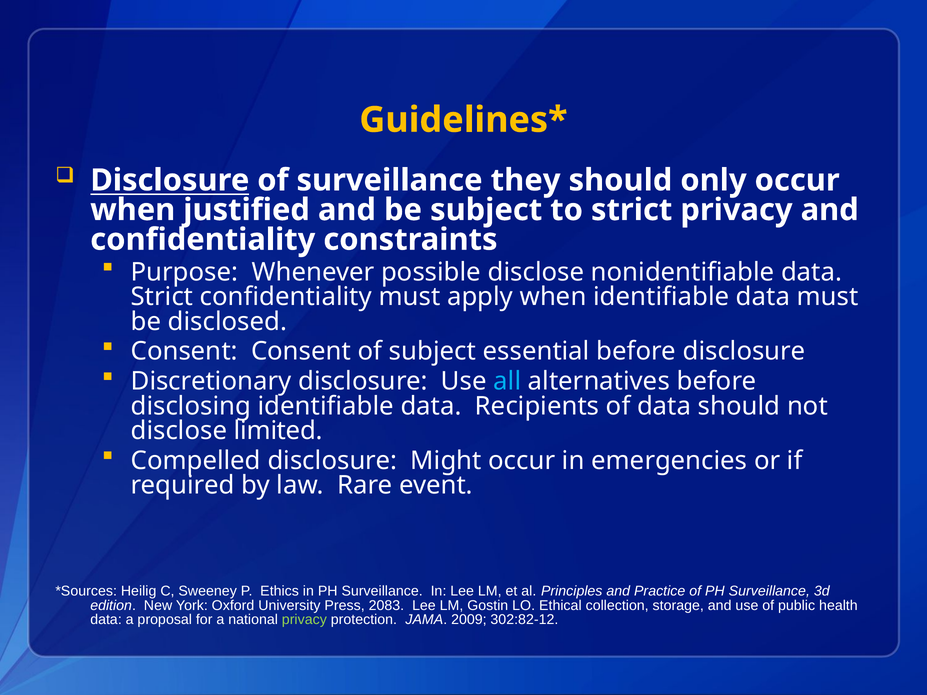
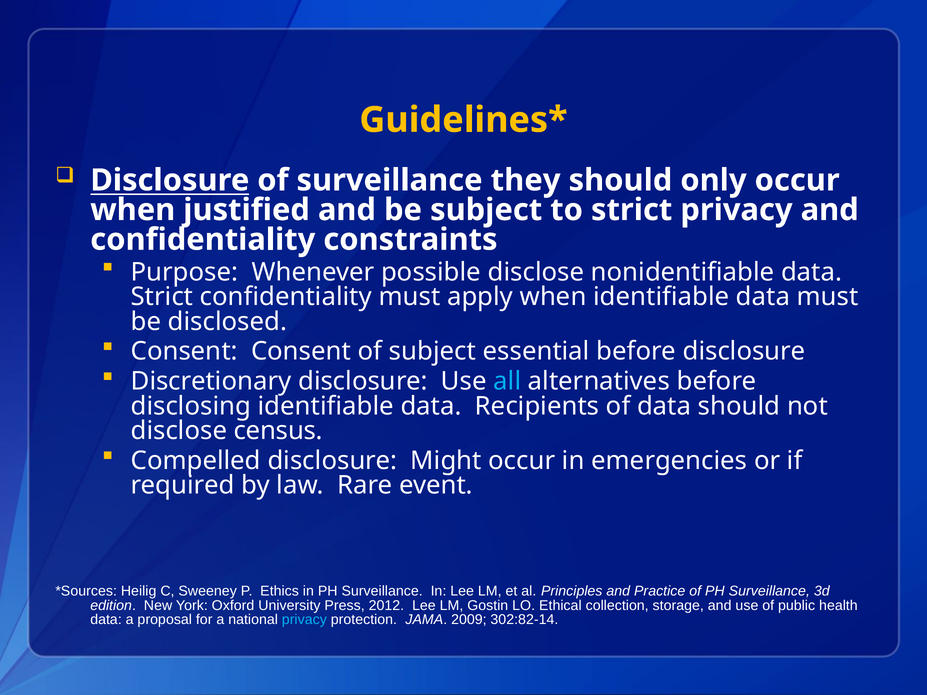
limited: limited -> census
2083: 2083 -> 2012
privacy at (304, 620) colour: light green -> light blue
302:82-12: 302:82-12 -> 302:82-14
